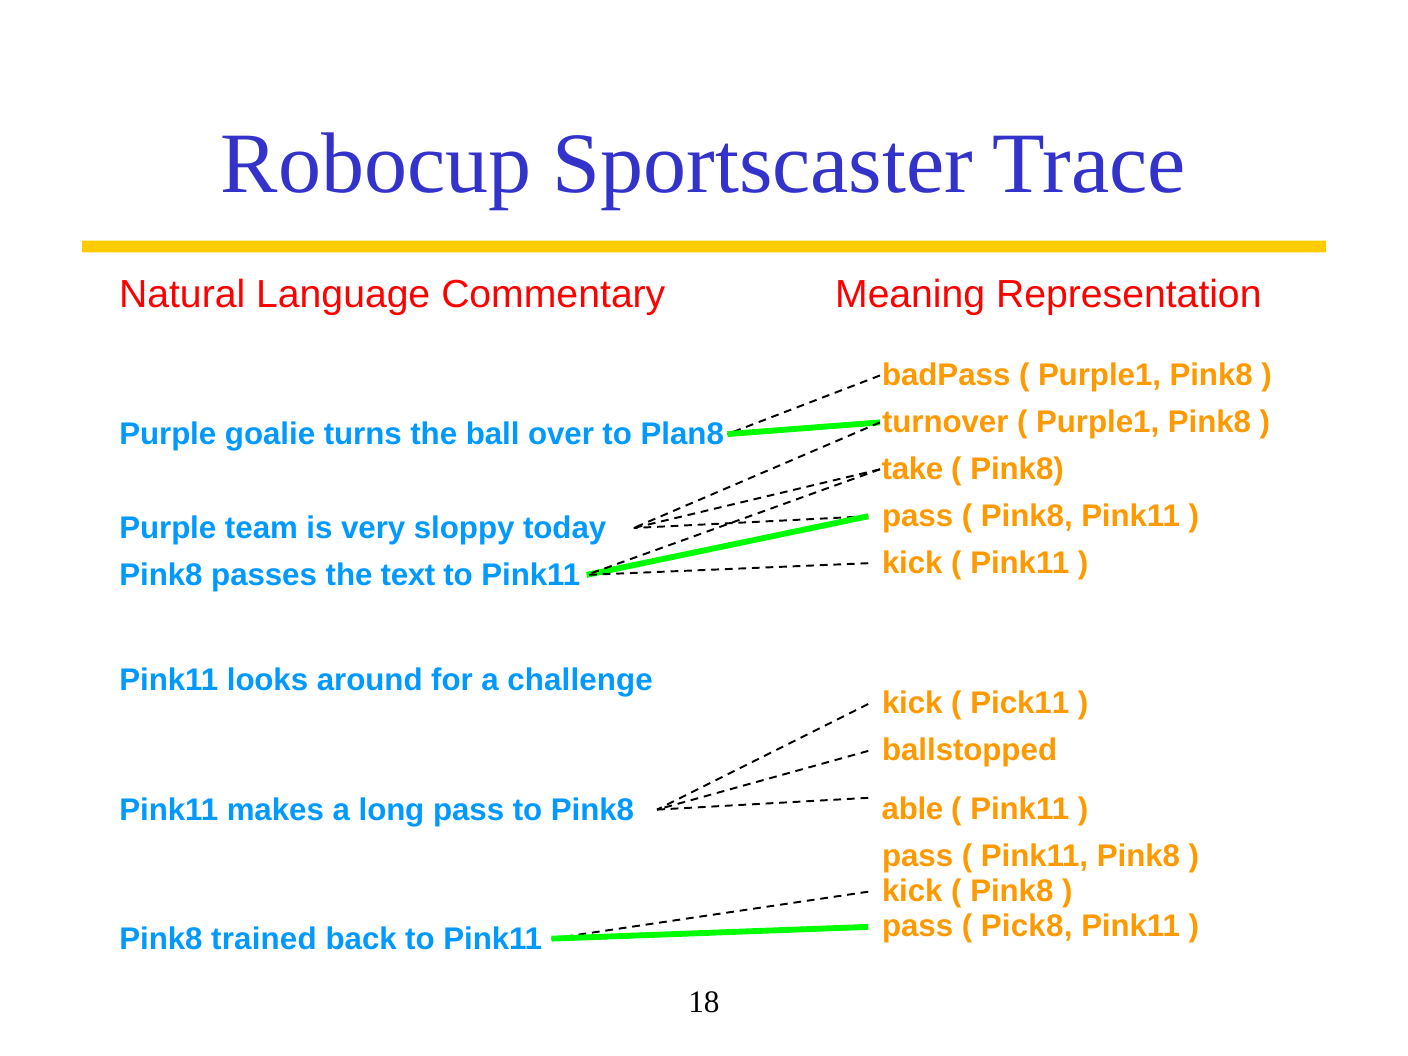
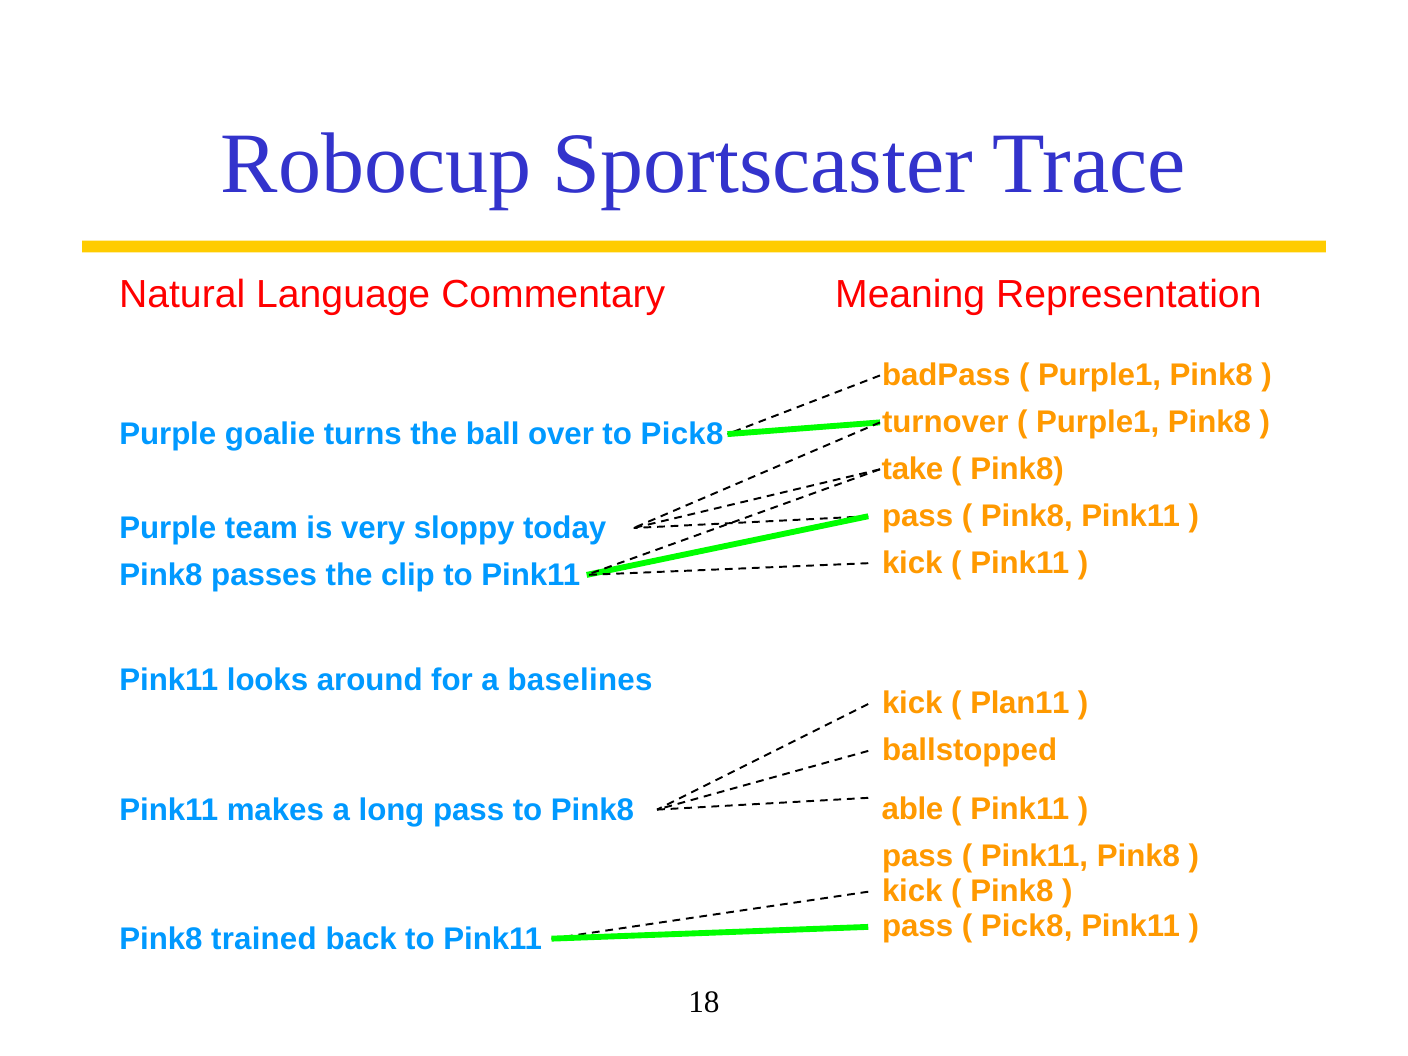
to Plan8: Plan8 -> Pick8
text: text -> clip
challenge: challenge -> baselines
Pick11: Pick11 -> Plan11
